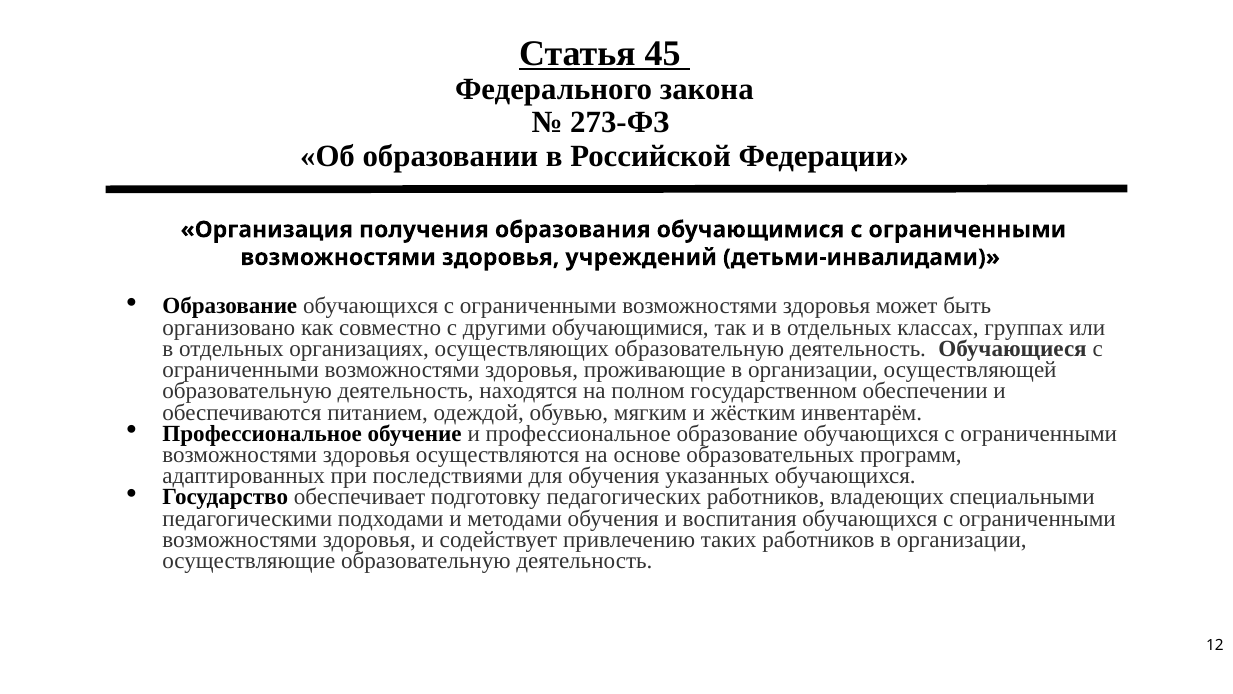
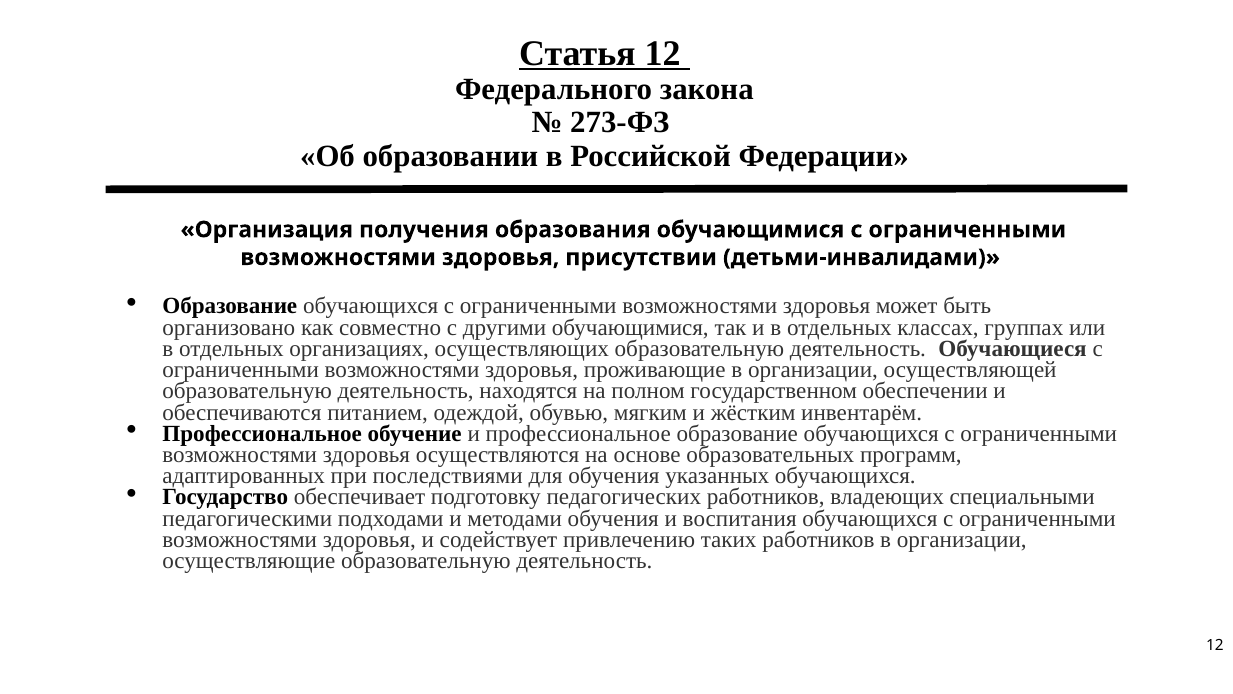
Статья 45: 45 -> 12
учреждений: учреждений -> присутствии
